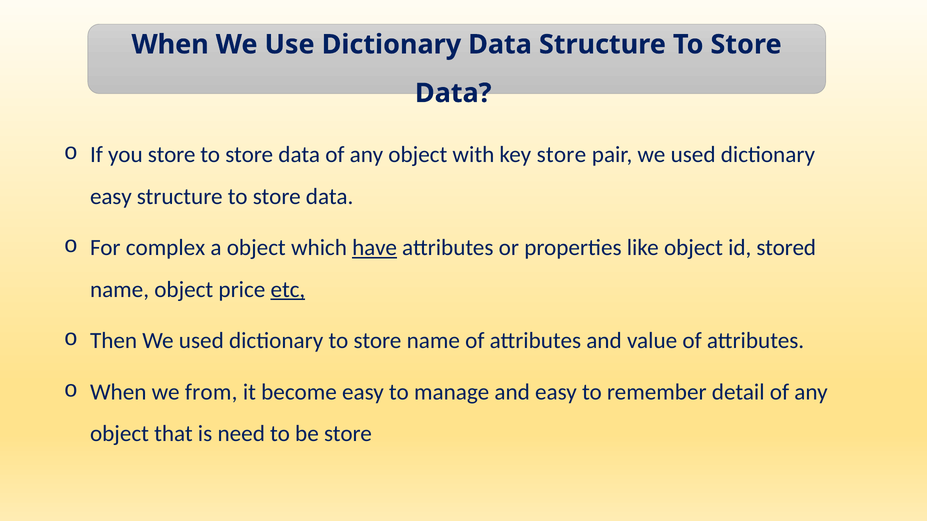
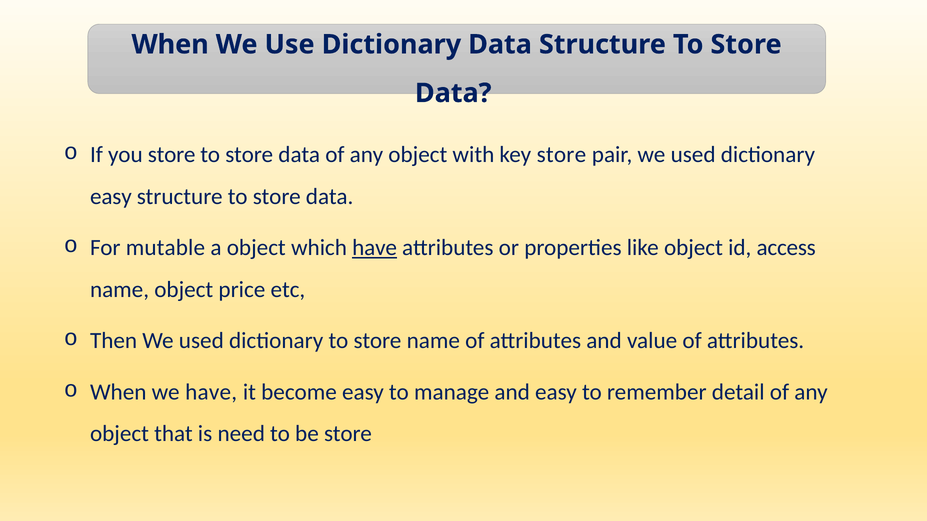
complex: complex -> mutable
stored: stored -> access
etc underline: present -> none
we from: from -> have
